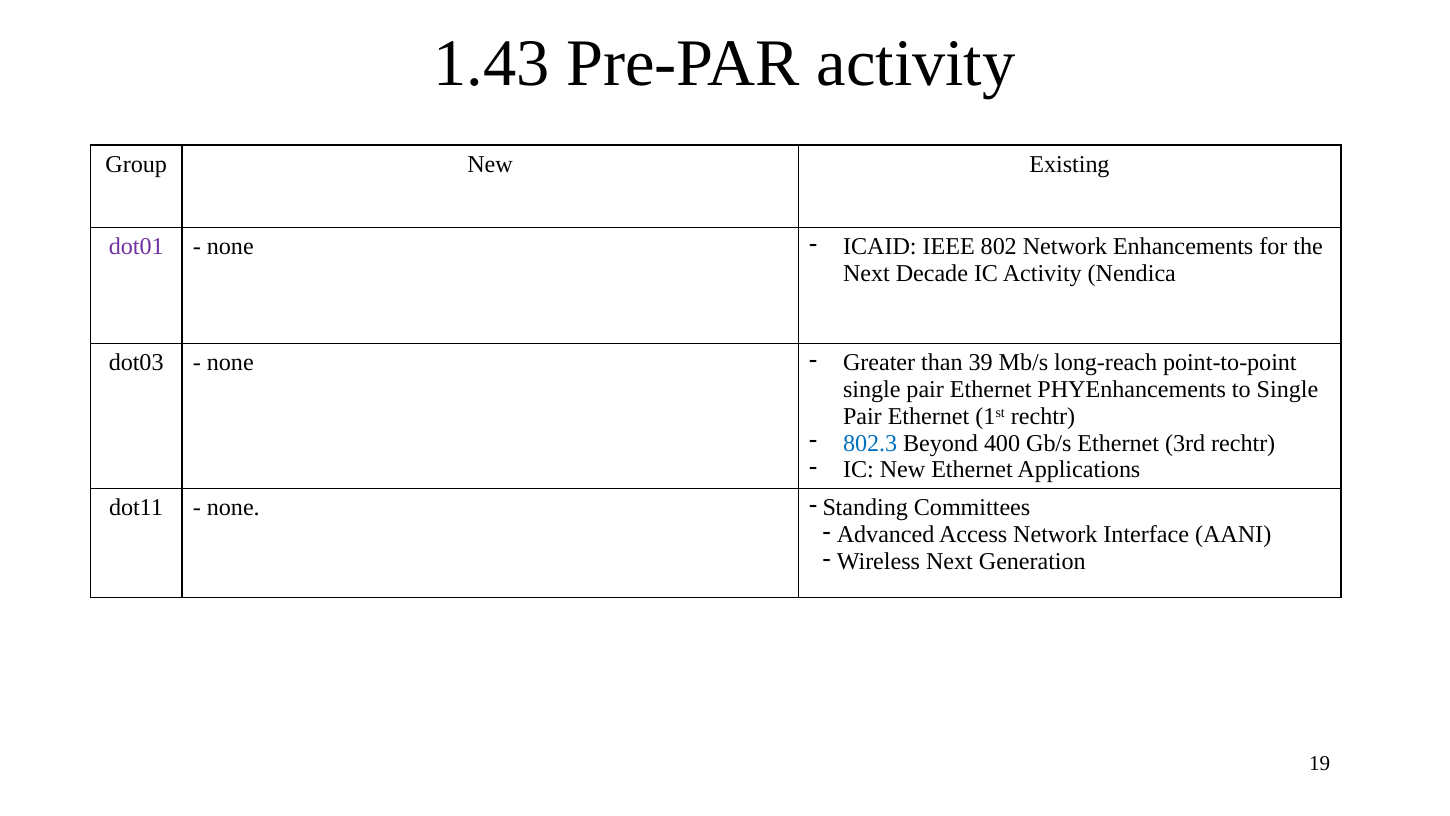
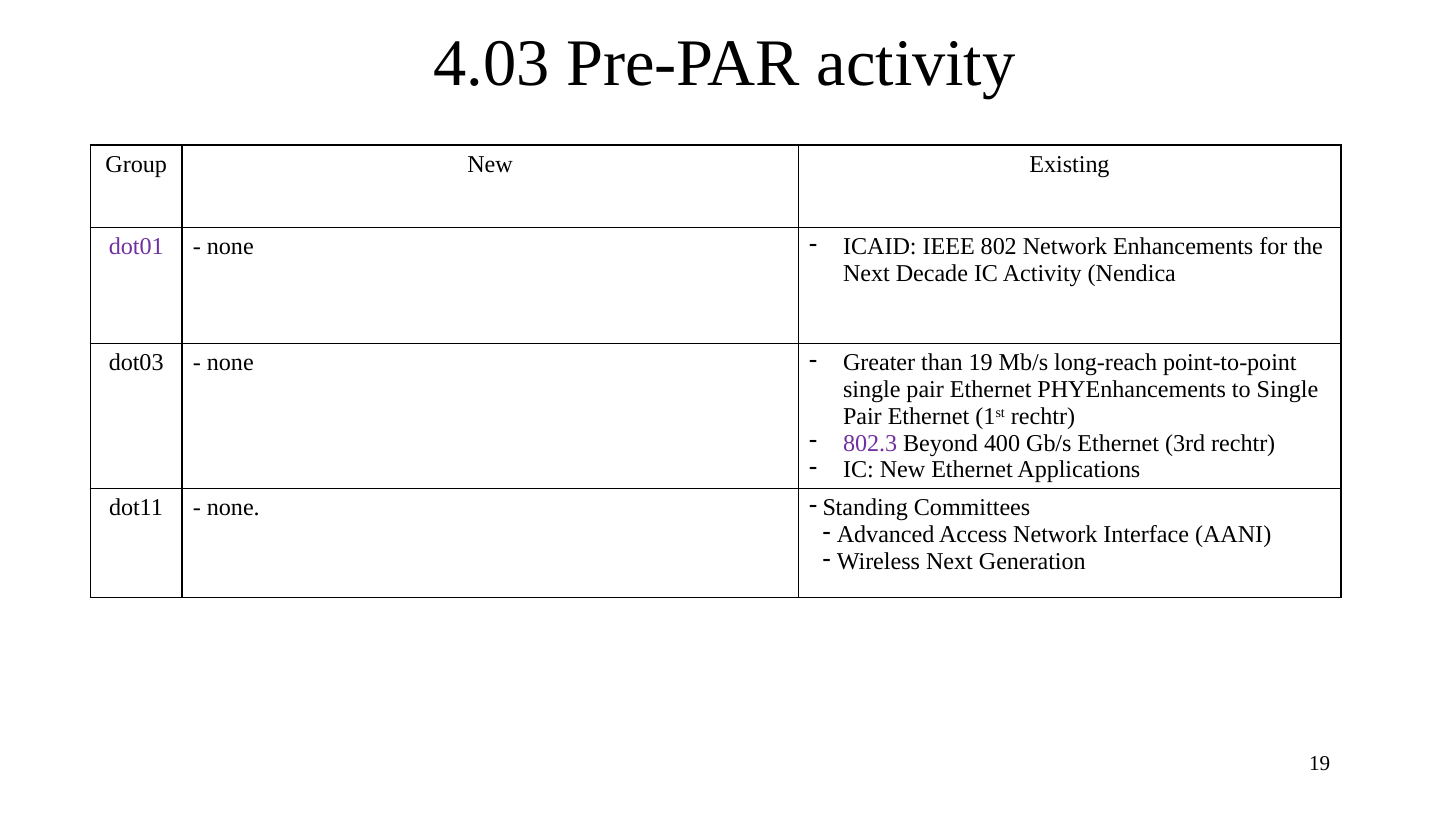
1.43: 1.43 -> 4.03
than 39: 39 -> 19
802.3 colour: blue -> purple
